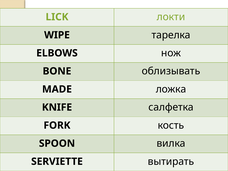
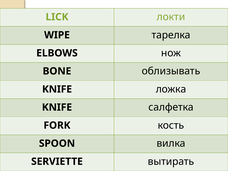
MADE at (57, 89): MADE -> KNIFE
